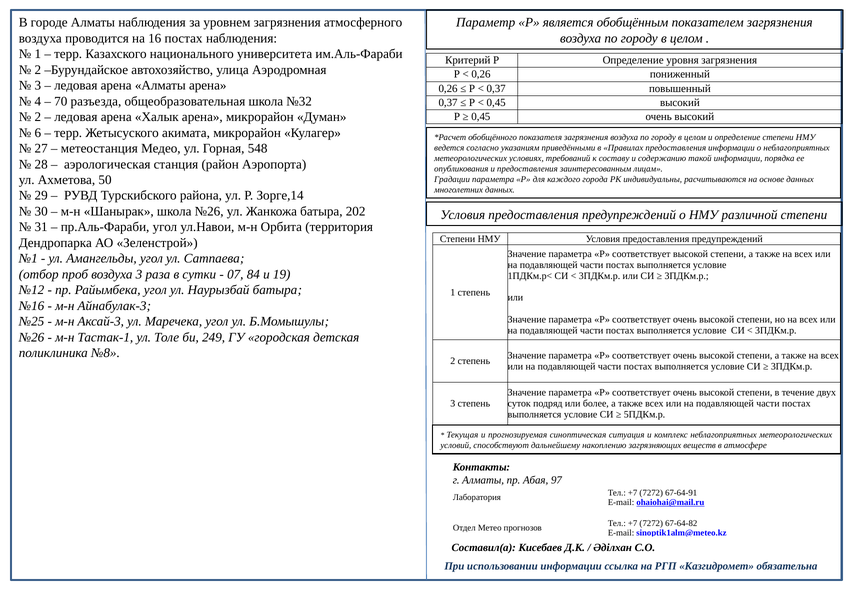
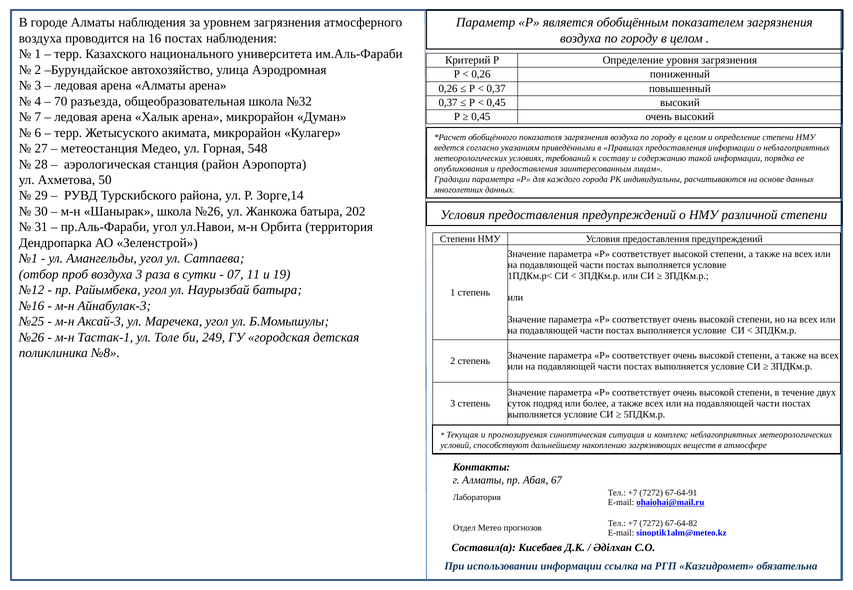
2 at (38, 117): 2 -> 7
84: 84 -> 11
97: 97 -> 67
